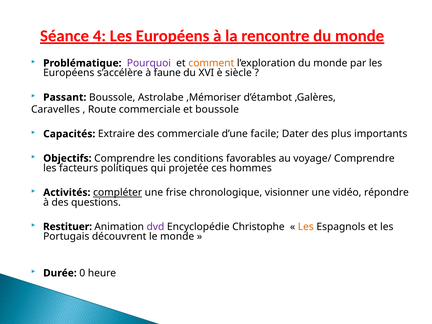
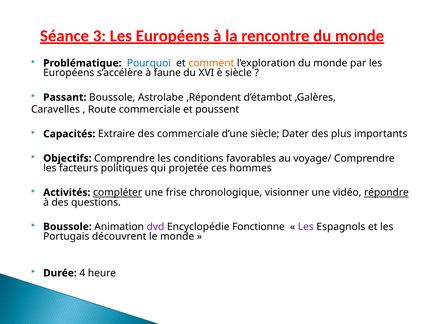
4: 4 -> 3
Pourquoi colour: purple -> blue
,Mémoriser: ,Mémoriser -> ,Répondent
et boussole: boussole -> poussent
d’une facile: facile -> siècle
répondre underline: none -> present
Restituer at (68, 227): Restituer -> Boussole
Christophe: Christophe -> Fonctionne
Les at (306, 227) colour: orange -> purple
0: 0 -> 4
